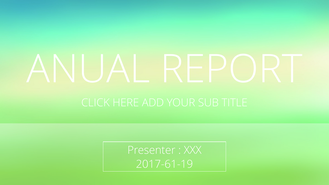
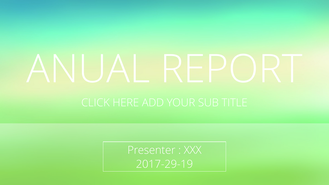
2017-61-19: 2017-61-19 -> 2017-29-19
